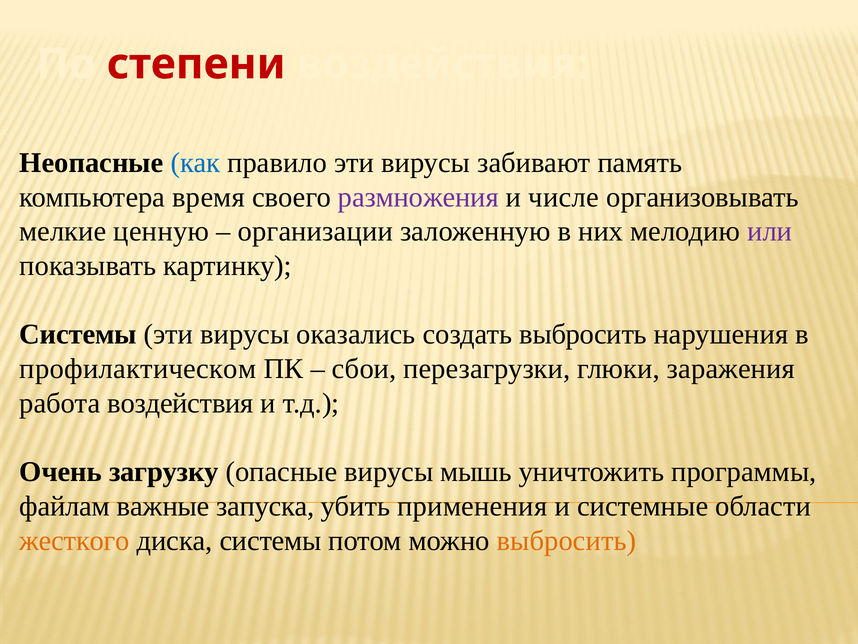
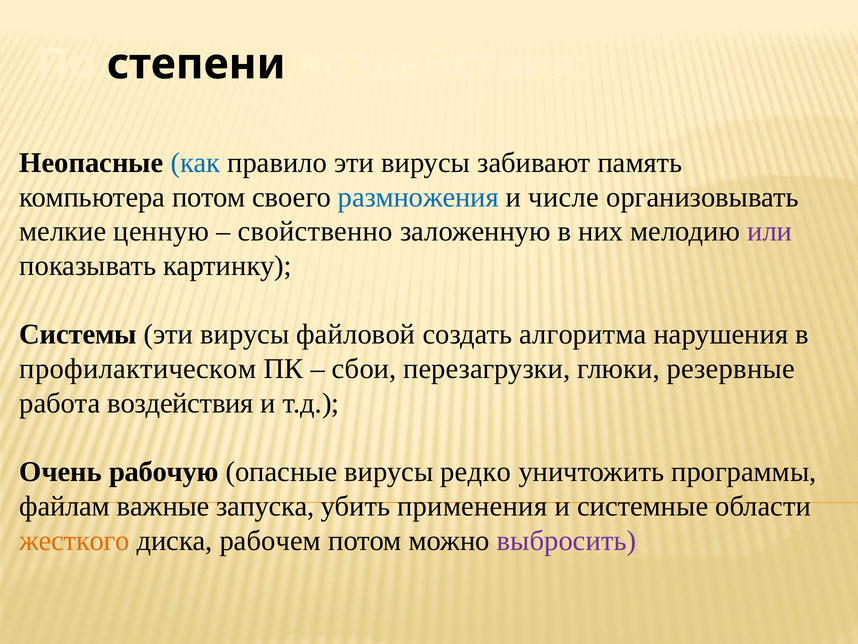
степени colour: red -> black
компьютера время: время -> потом
размножения colour: purple -> blue
организации: организации -> свойственно
оказались: оказались -> файловой
создать выбросить: выбросить -> алгоритма
заражения: заражения -> резервные
загрузку: загрузку -> рабочую
мышь: мышь -> редко
диска системы: системы -> рабочем
выбросить at (567, 540) colour: orange -> purple
